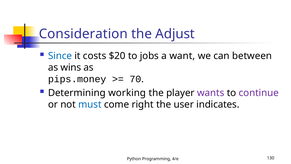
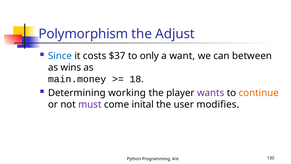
Consideration: Consideration -> Polymorphism
$20: $20 -> $37
jobs: jobs -> only
pips.money: pips.money -> main.money
70: 70 -> 18
continue colour: purple -> orange
must colour: blue -> purple
right: right -> inital
indicates: indicates -> modifies
